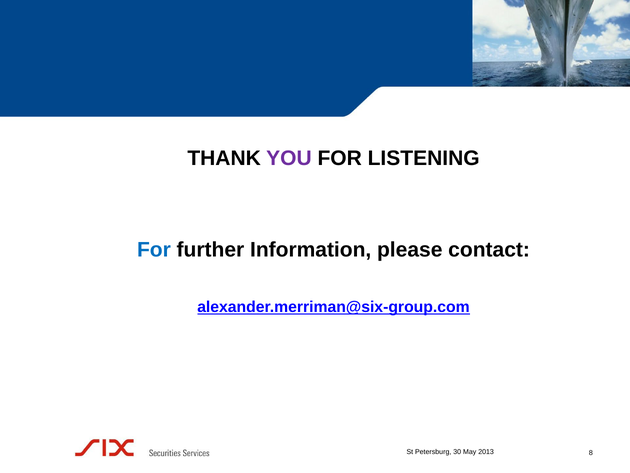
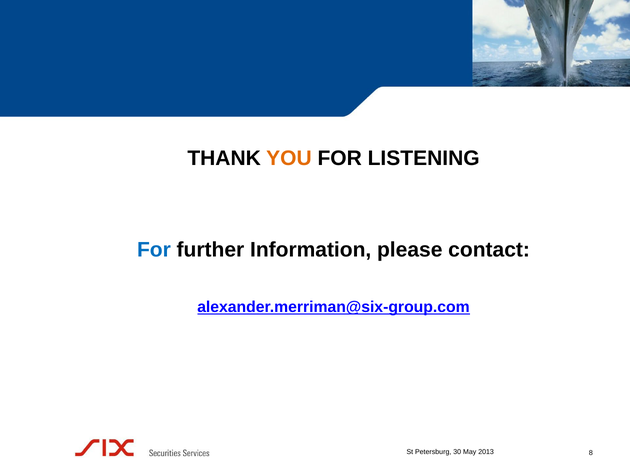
YOU colour: purple -> orange
